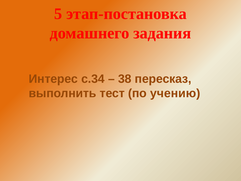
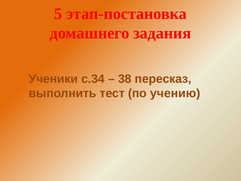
Интерес: Интерес -> Ученики
